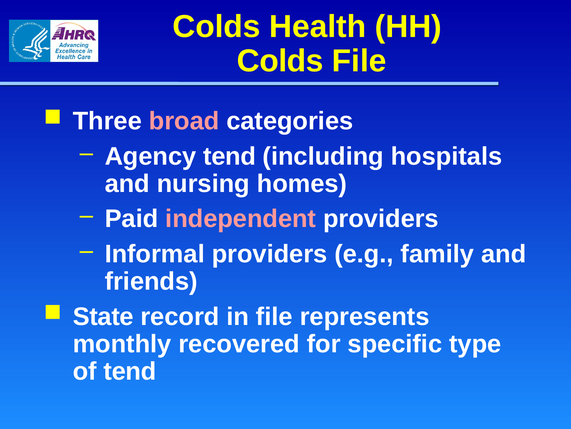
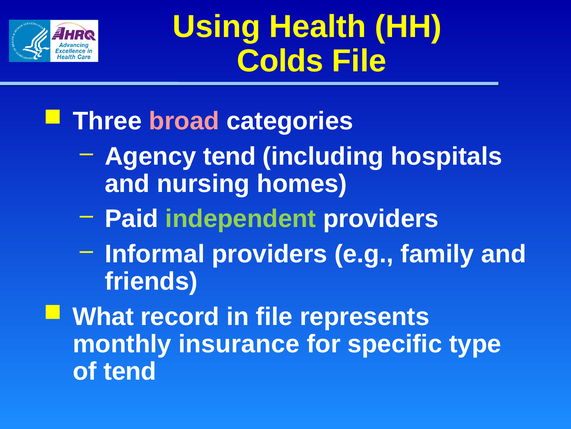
Colds at (217, 27): Colds -> Using
independent colour: pink -> light green
State: State -> What
recovered: recovered -> insurance
